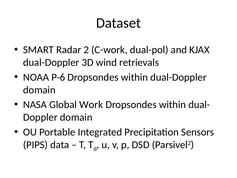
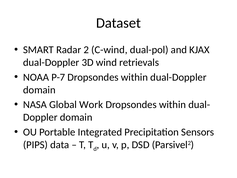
C-work: C-work -> C-wind
P-6: P-6 -> P-7
